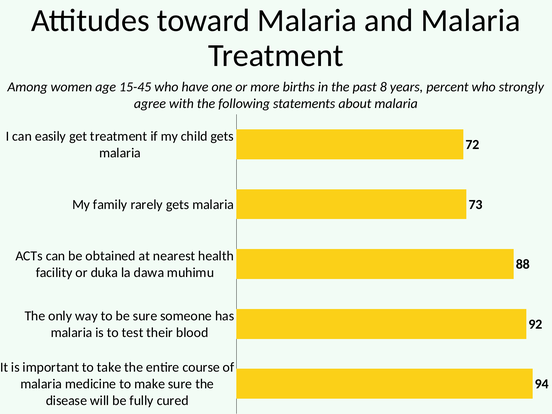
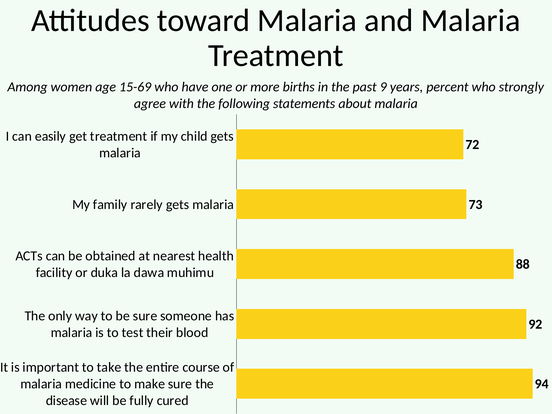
15-45: 15-45 -> 15-69
8: 8 -> 9
